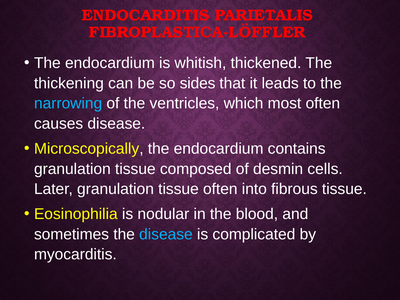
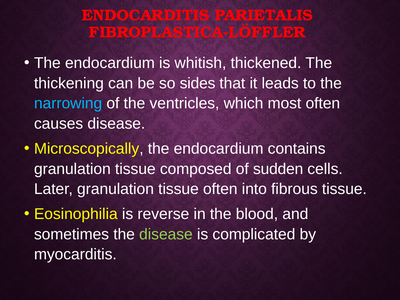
desmin: desmin -> sudden
nodular: nodular -> reverse
disease at (166, 234) colour: light blue -> light green
